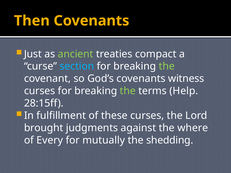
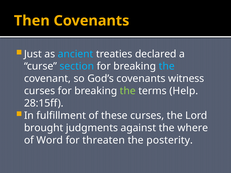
ancient colour: light green -> light blue
compact: compact -> declared
the at (167, 66) colour: light green -> light blue
Every: Every -> Word
mutually: mutually -> threaten
shedding: shedding -> posterity
